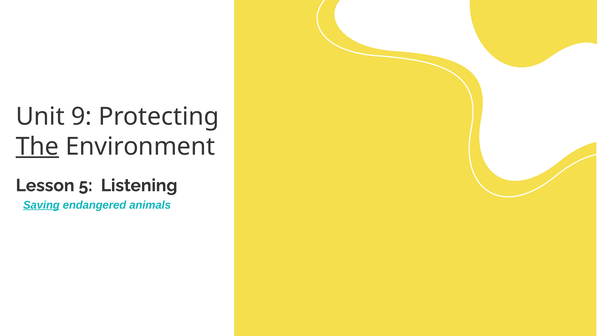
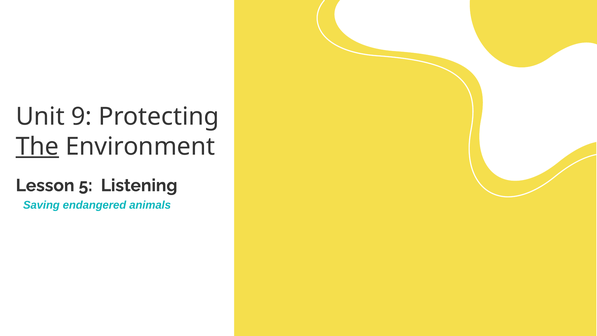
Saving underline: present -> none
